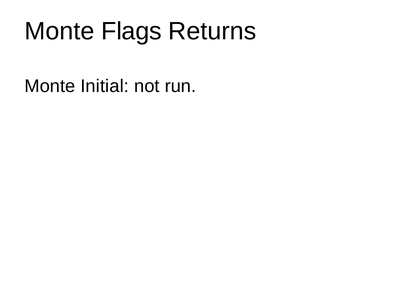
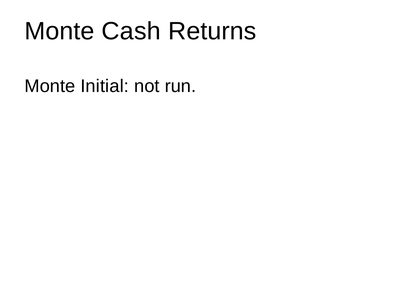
Flags: Flags -> Cash
